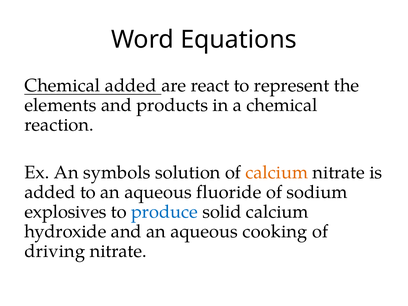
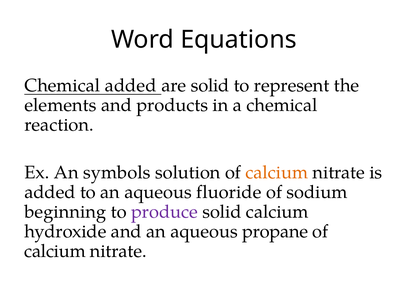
are react: react -> solid
explosives: explosives -> beginning
produce colour: blue -> purple
cooking: cooking -> propane
driving at (55, 251): driving -> calcium
